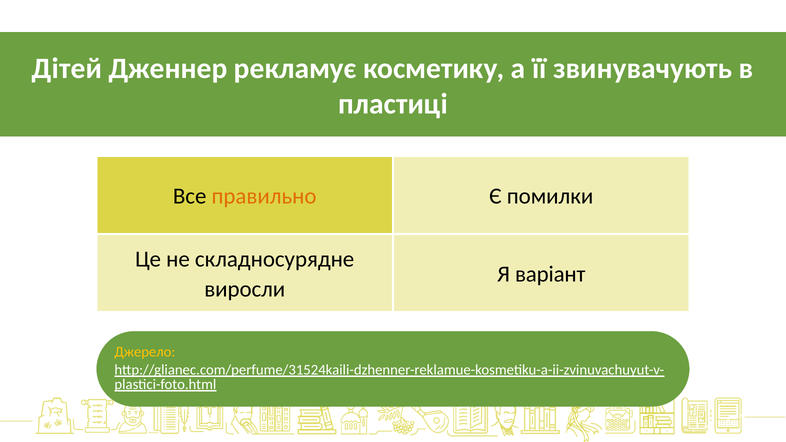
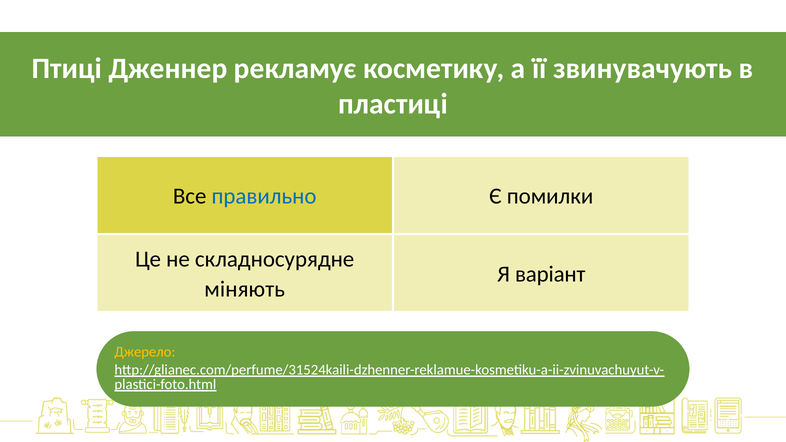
Дітей: Дітей -> Птиці
правильно colour: orange -> blue
виросли: виросли -> міняють
